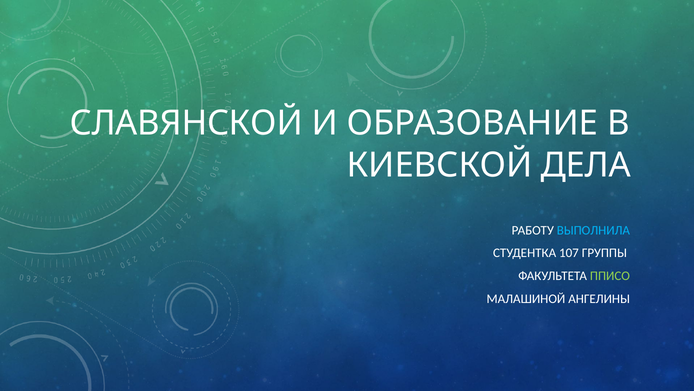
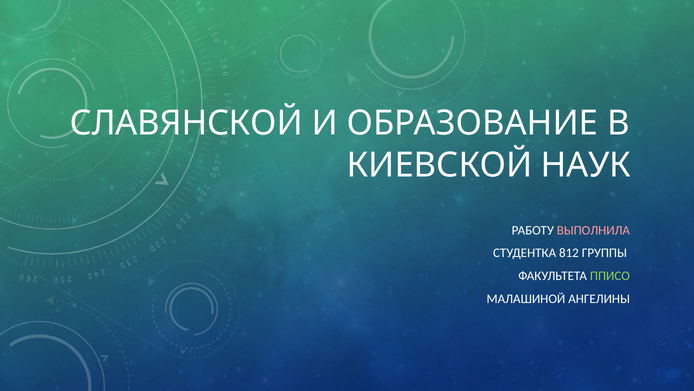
ДЕЛА: ДЕЛА -> НАУК
ВЫПОЛНИЛА colour: light blue -> pink
107: 107 -> 812
